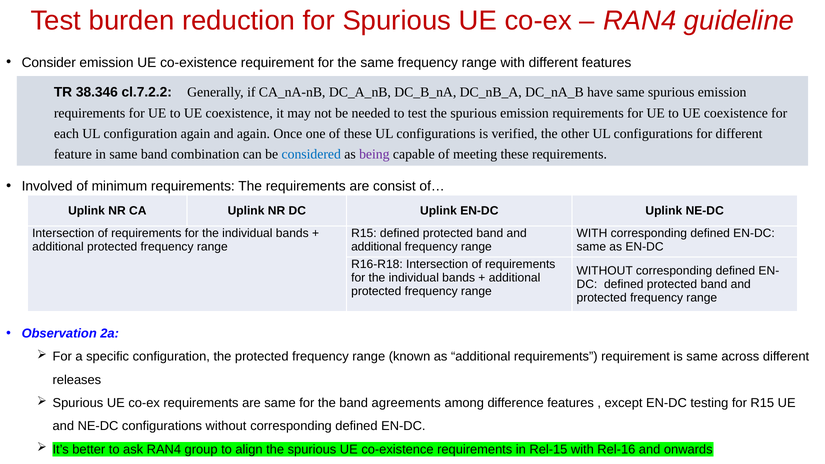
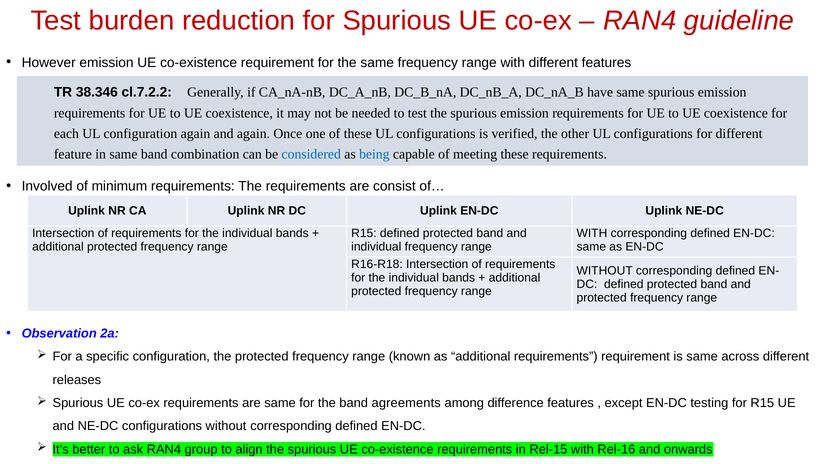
Consider: Consider -> However
being colour: purple -> blue
additional at (376, 247): additional -> individual
